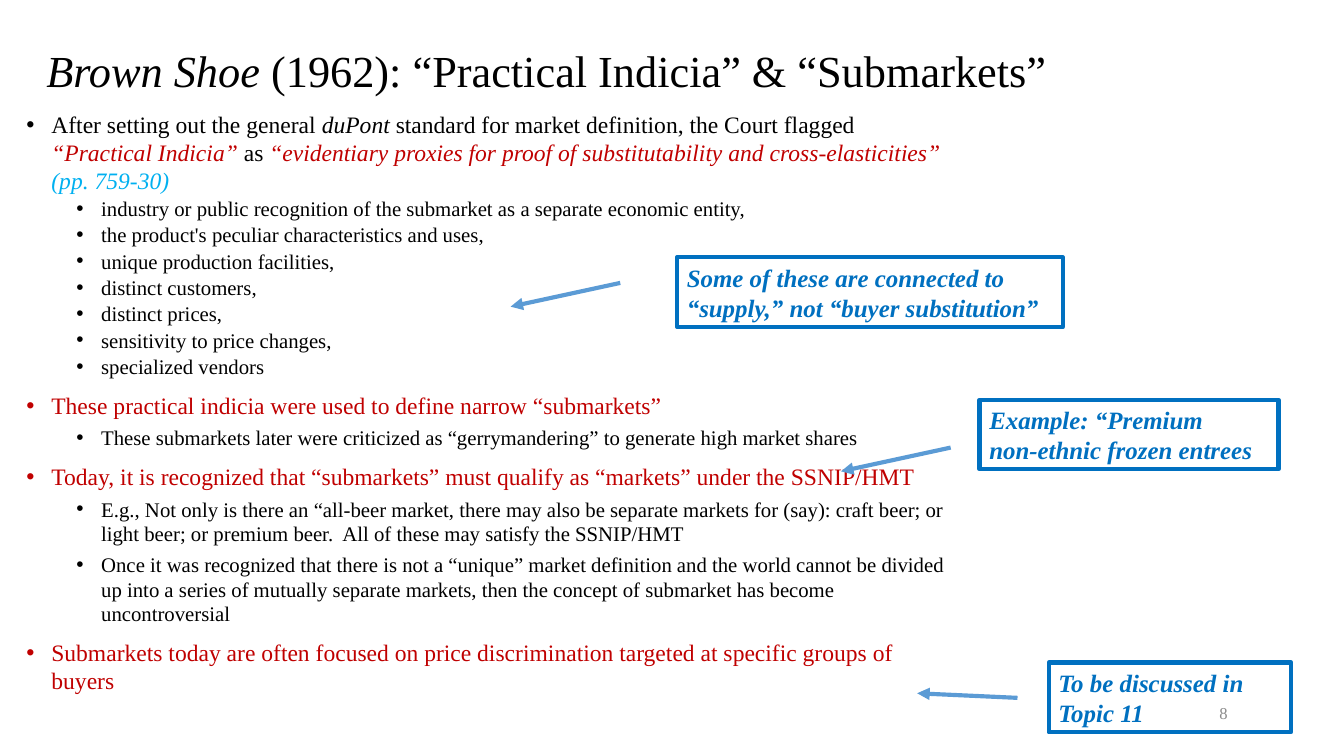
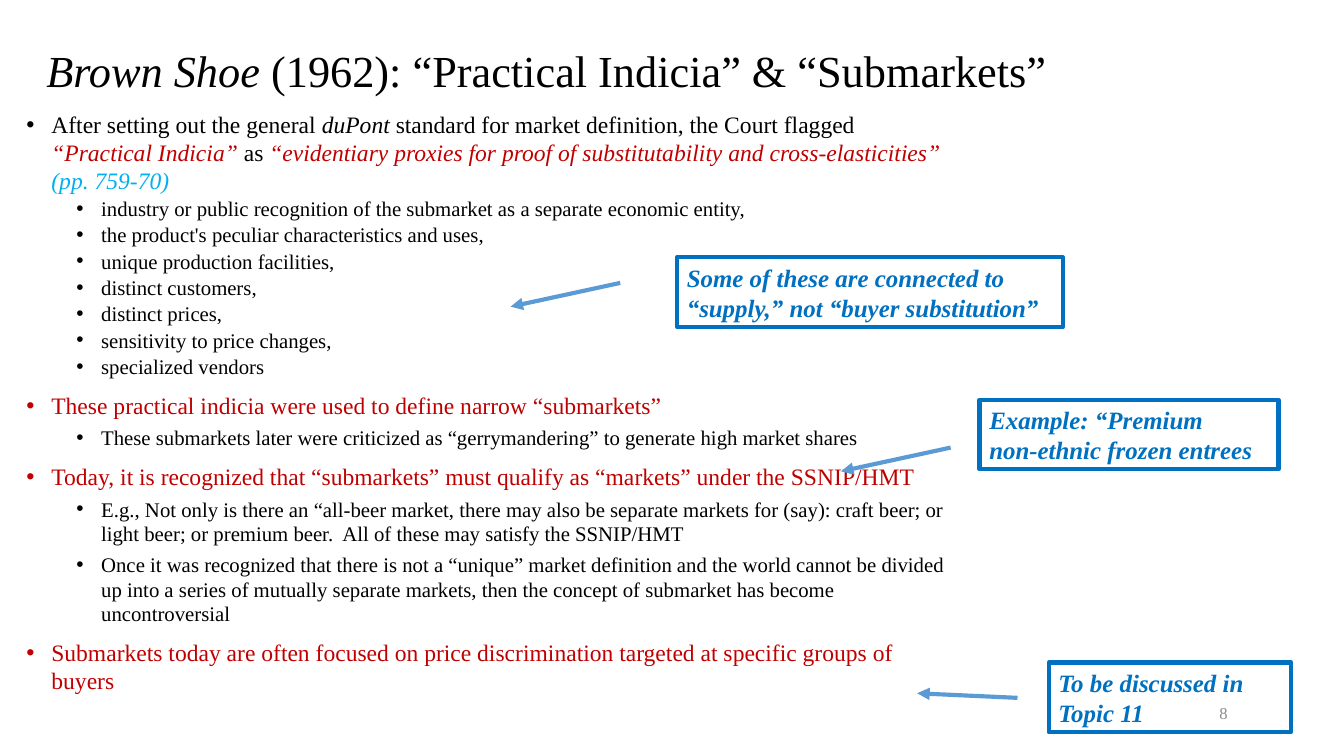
759-30: 759-30 -> 759-70
